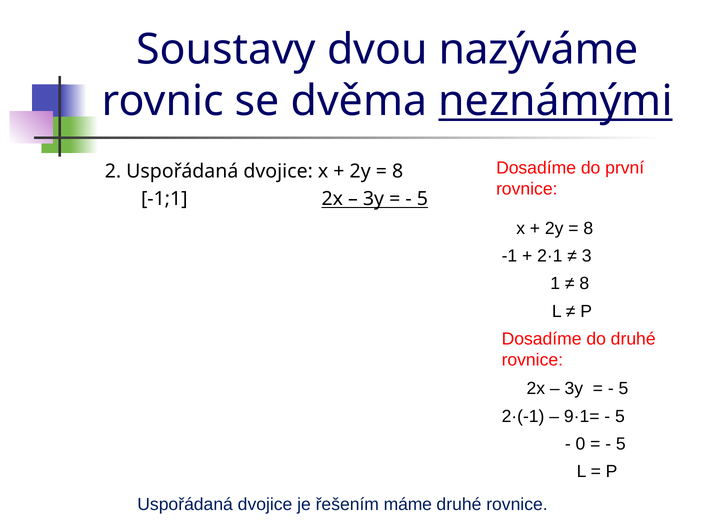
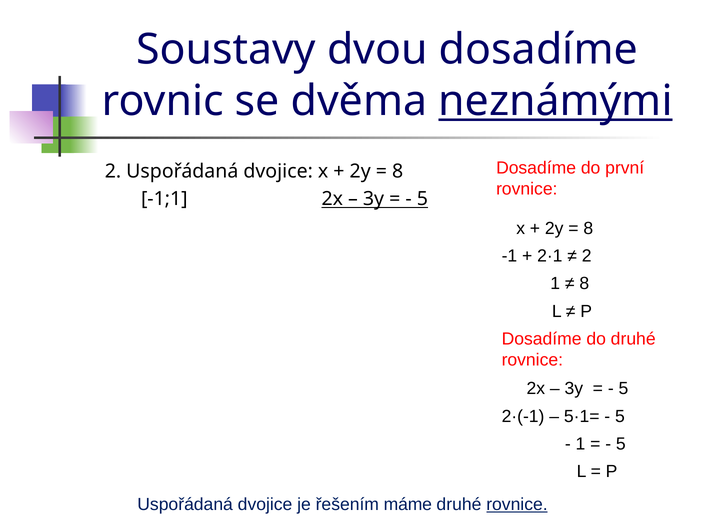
dvou nazýváme: nazýváme -> dosadíme
3 at (587, 256): 3 -> 2
9·1=: 9·1= -> 5·1=
0 at (580, 444): 0 -> 1
rovnice at (517, 505) underline: none -> present
